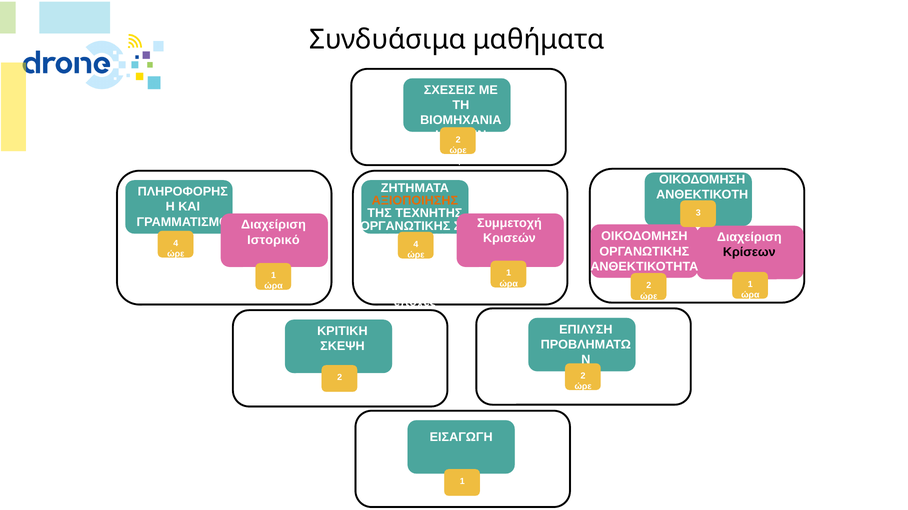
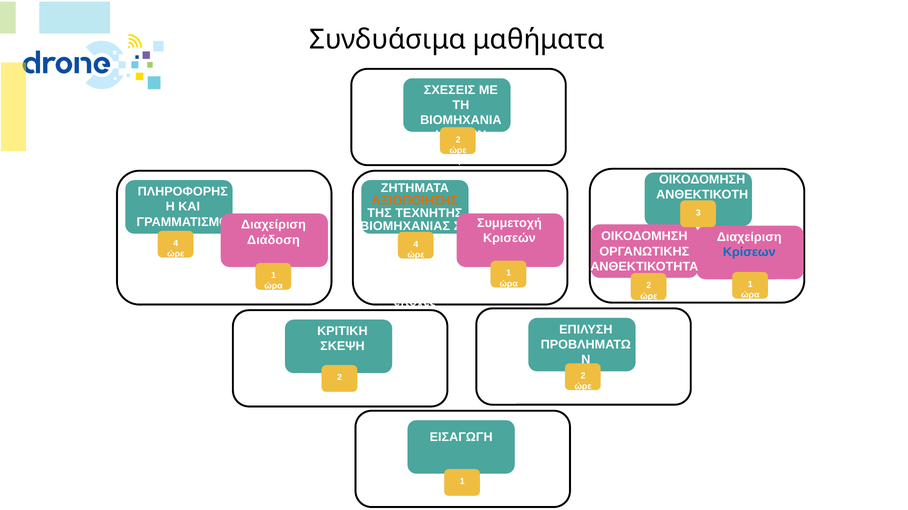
ΟΡΓΑΝΩΤΙΚΗΣ at (405, 226): ΟΡΓΑΝΩΤΙΚΗΣ -> ΒΙΟΜΗΧΑΝΙΑΣ
Ιστορικό: Ιστορικό -> Διάδοση
Κρίσεων colour: black -> blue
